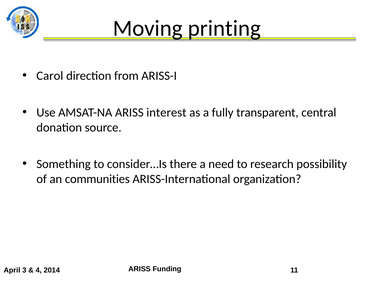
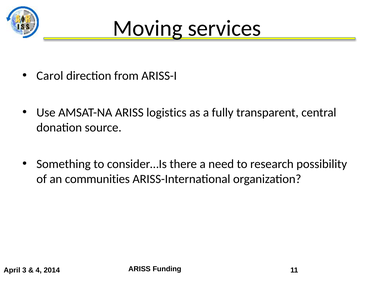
printing: printing -> services
interest: interest -> logistics
